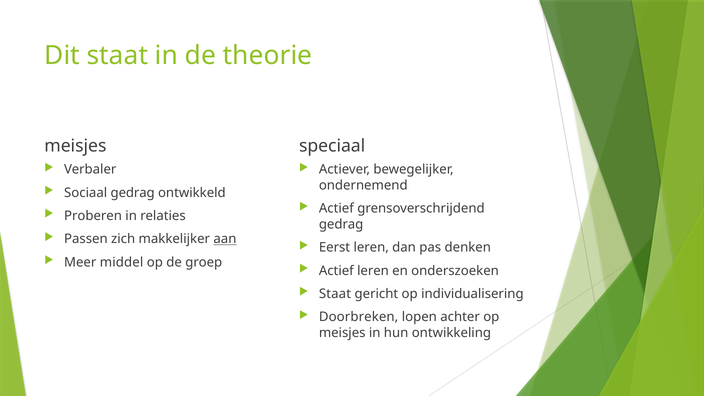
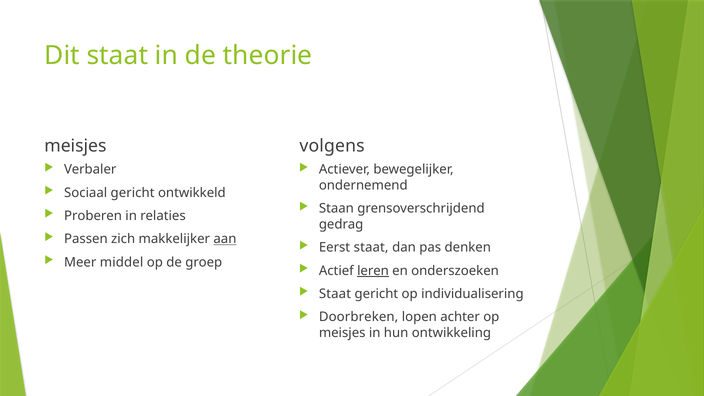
speciaal: speciaal -> volgens
Sociaal gedrag: gedrag -> gericht
Actief at (336, 209): Actief -> Staan
Eerst leren: leren -> staat
leren at (373, 271) underline: none -> present
